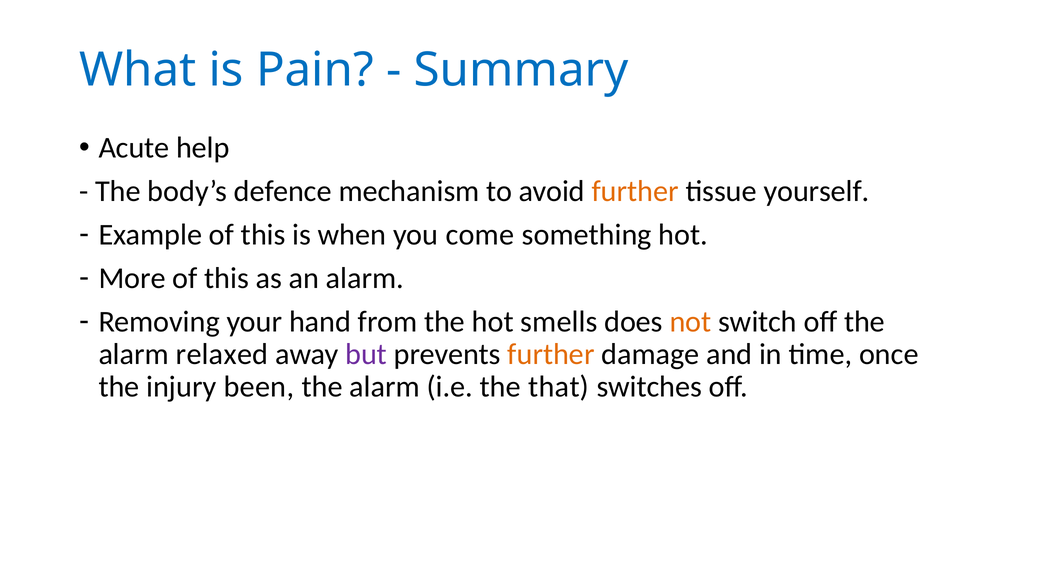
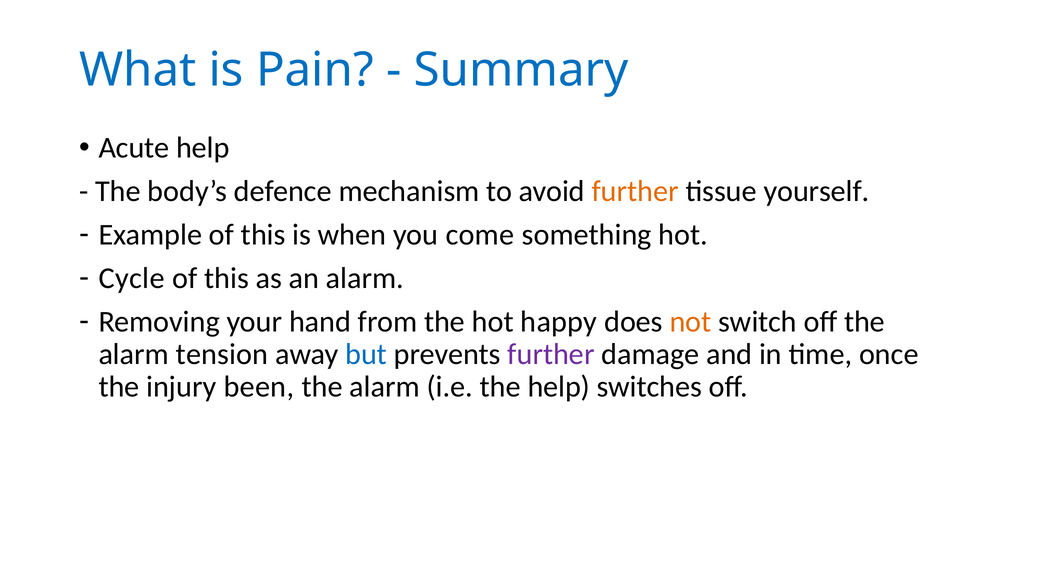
More: More -> Cycle
smells: smells -> happy
relaxed: relaxed -> tension
but colour: purple -> blue
further at (551, 354) colour: orange -> purple
the that: that -> help
